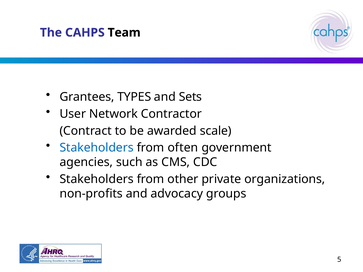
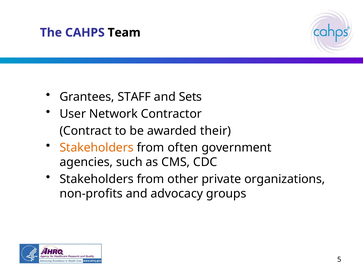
TYPES: TYPES -> STAFF
scale: scale -> their
Stakeholders at (97, 148) colour: blue -> orange
